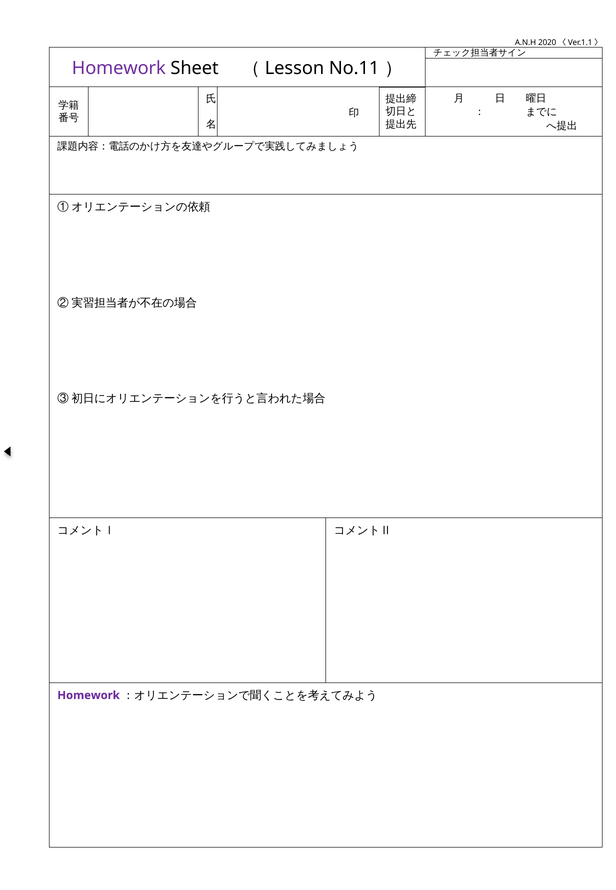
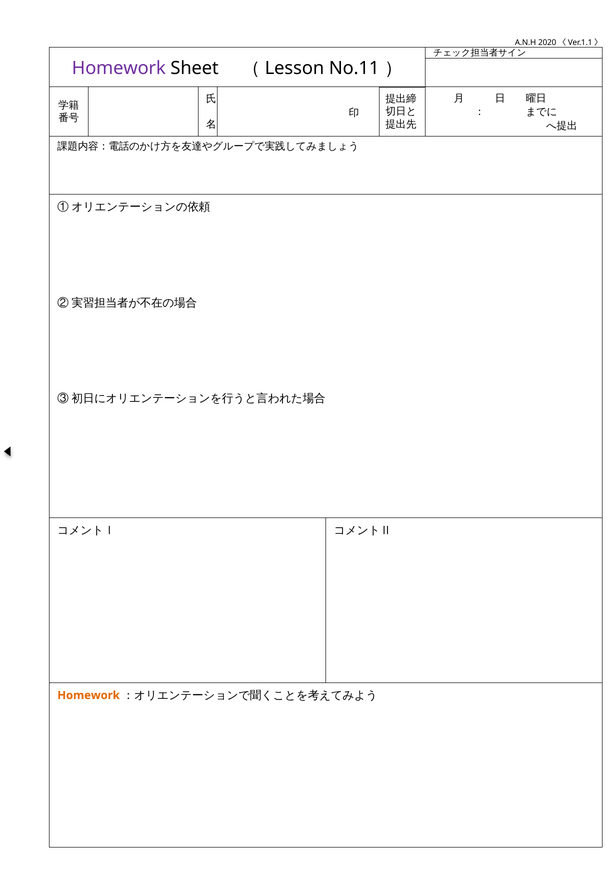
Homework at (89, 695) colour: purple -> orange
